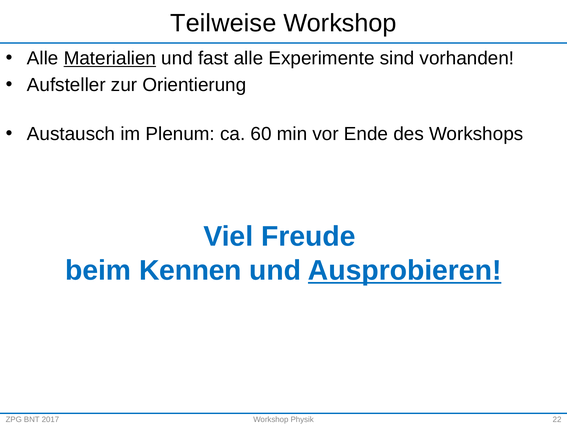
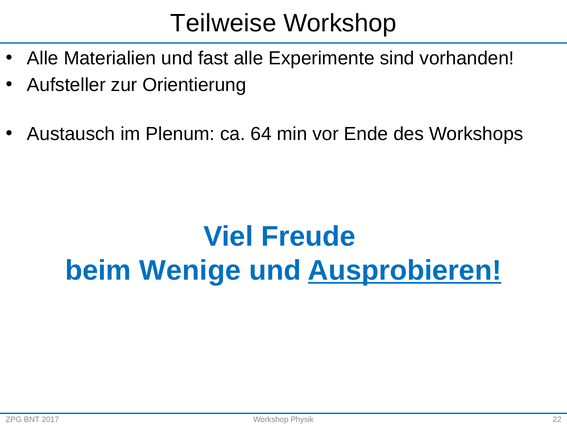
Materialien underline: present -> none
60: 60 -> 64
Kennen: Kennen -> Wenige
